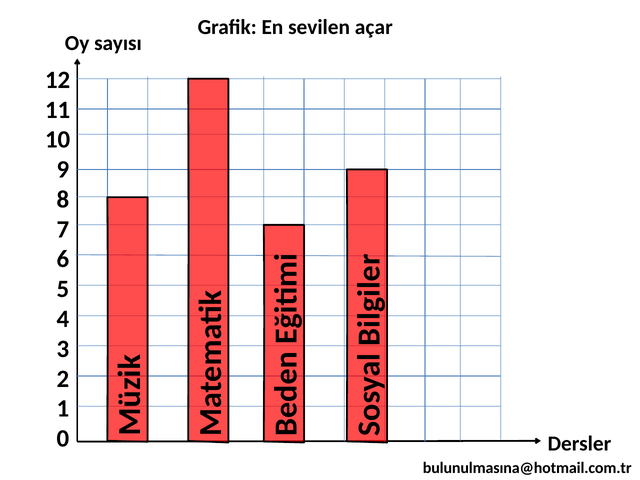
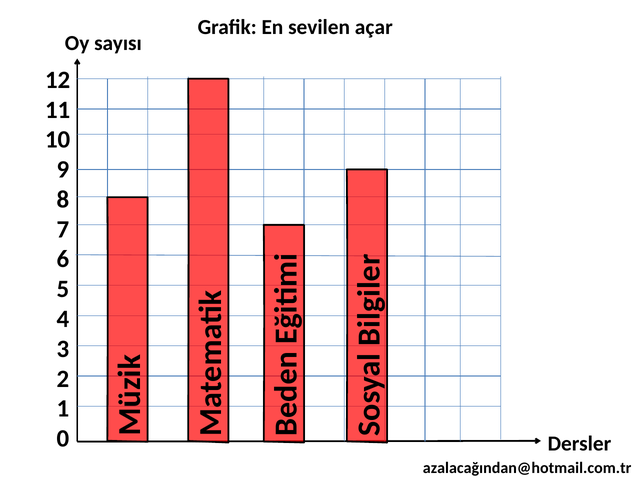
bulunulmasına@hotmail.com.tr: bulunulmasına@hotmail.com.tr -> azalacağından@hotmail.com.tr
